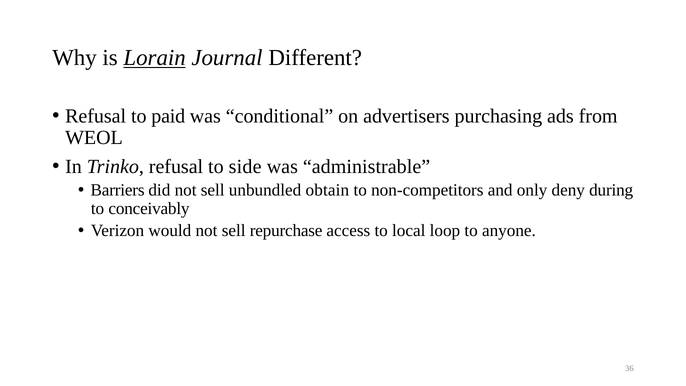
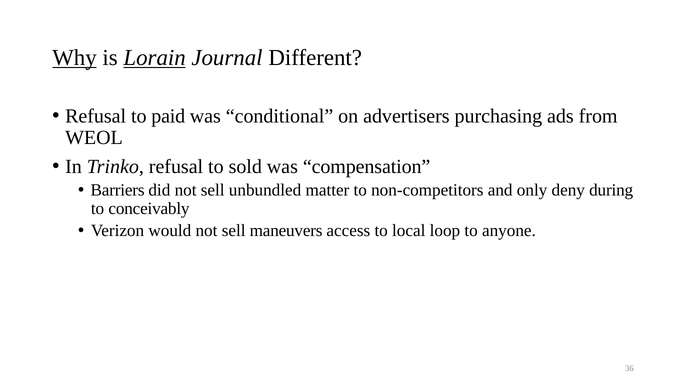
Why underline: none -> present
side: side -> sold
administrable: administrable -> compensation
obtain: obtain -> matter
repurchase: repurchase -> maneuvers
